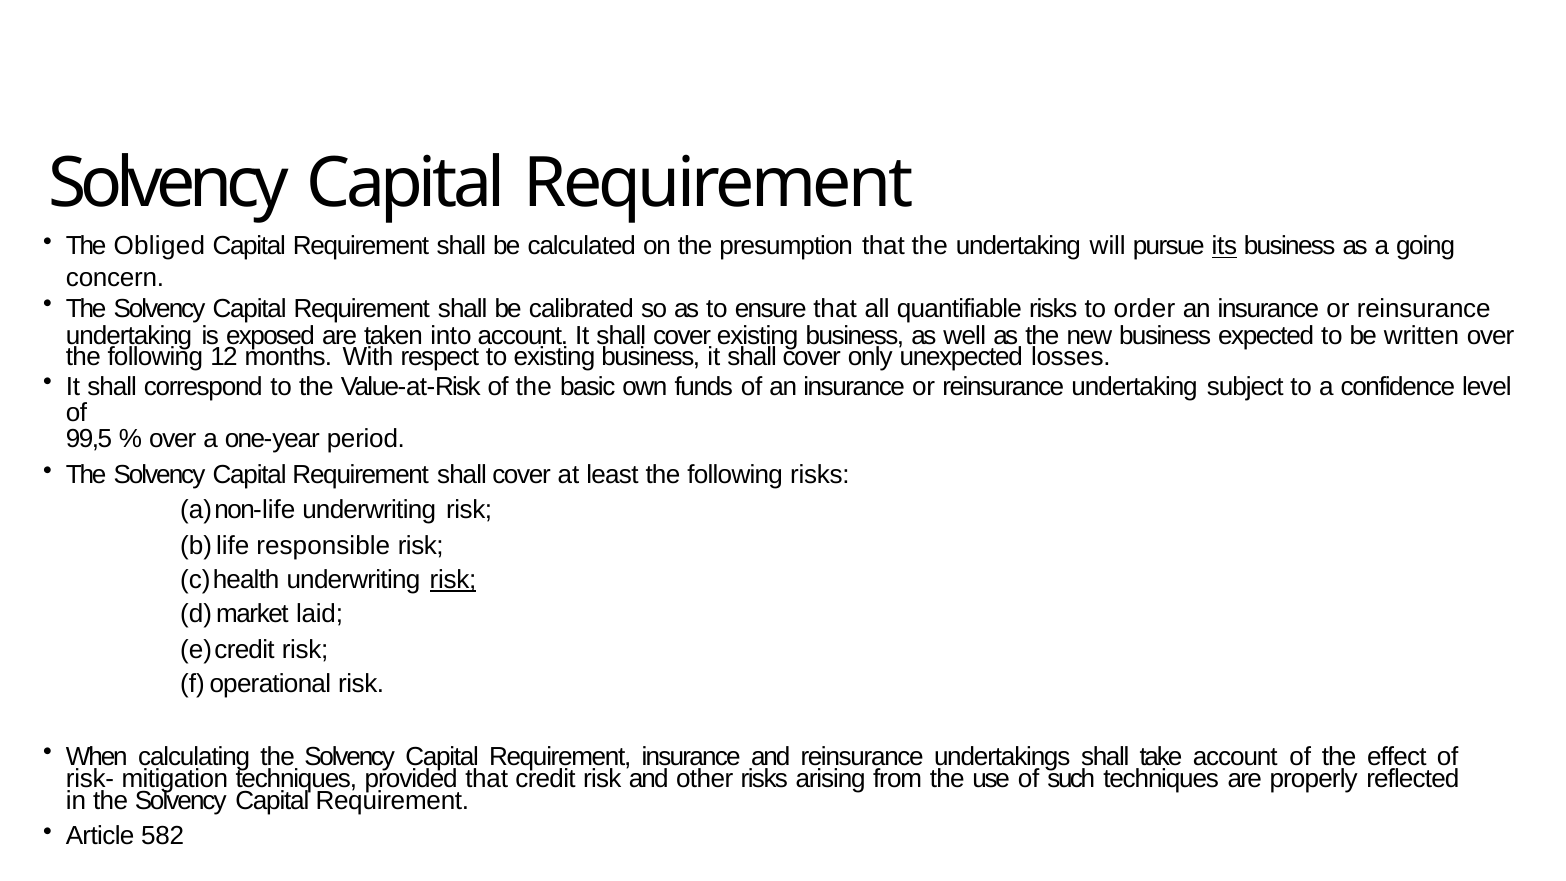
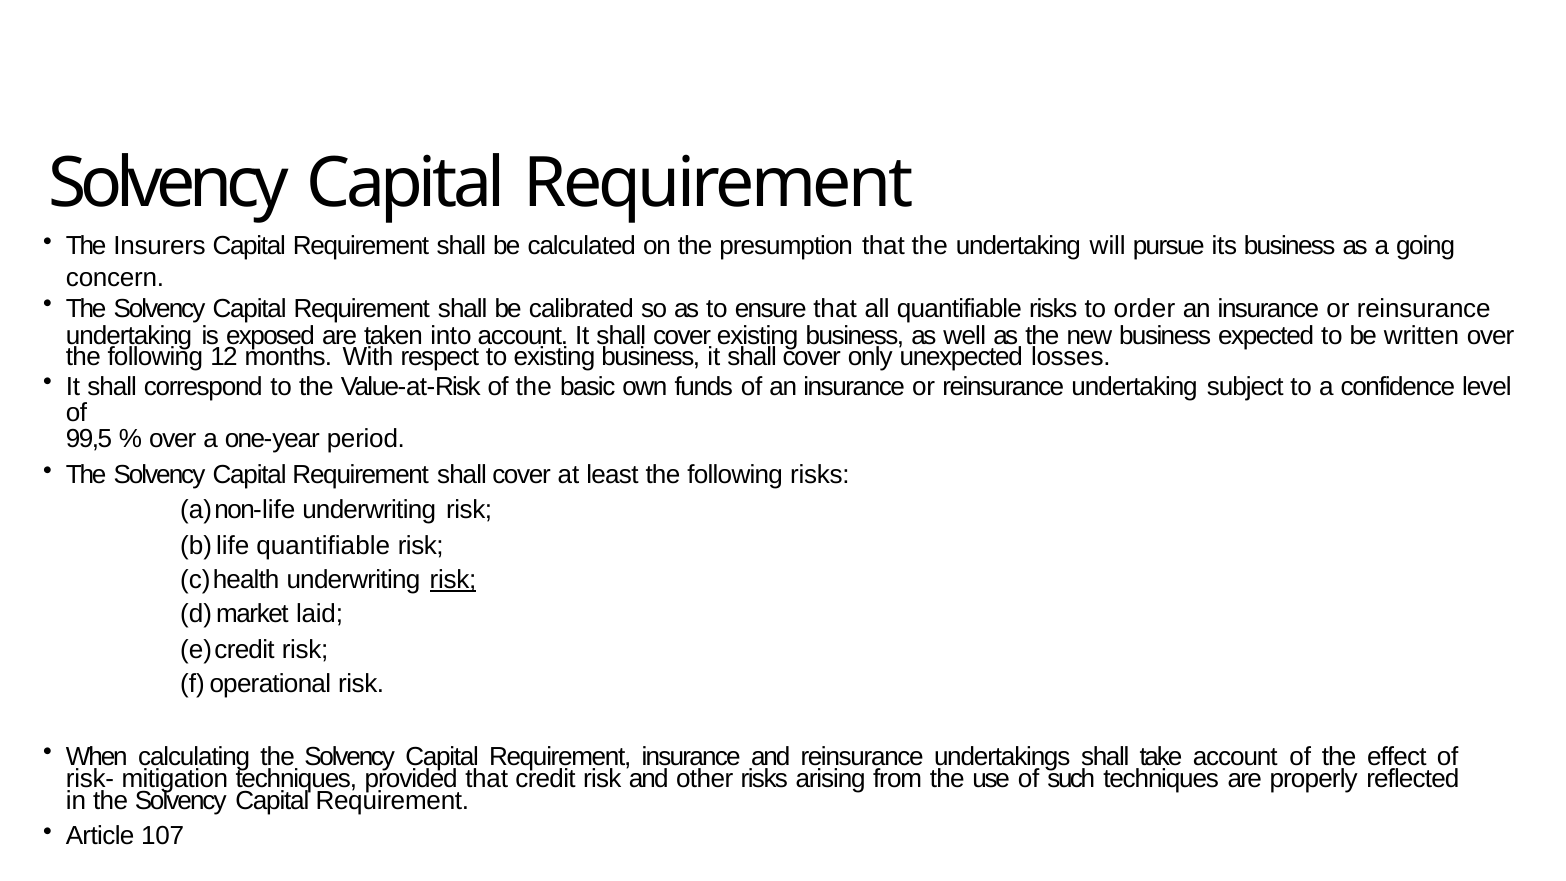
Obliged: Obliged -> Insurers
its underline: present -> none
responsible at (323, 545): responsible -> quantifiable
582: 582 -> 107
